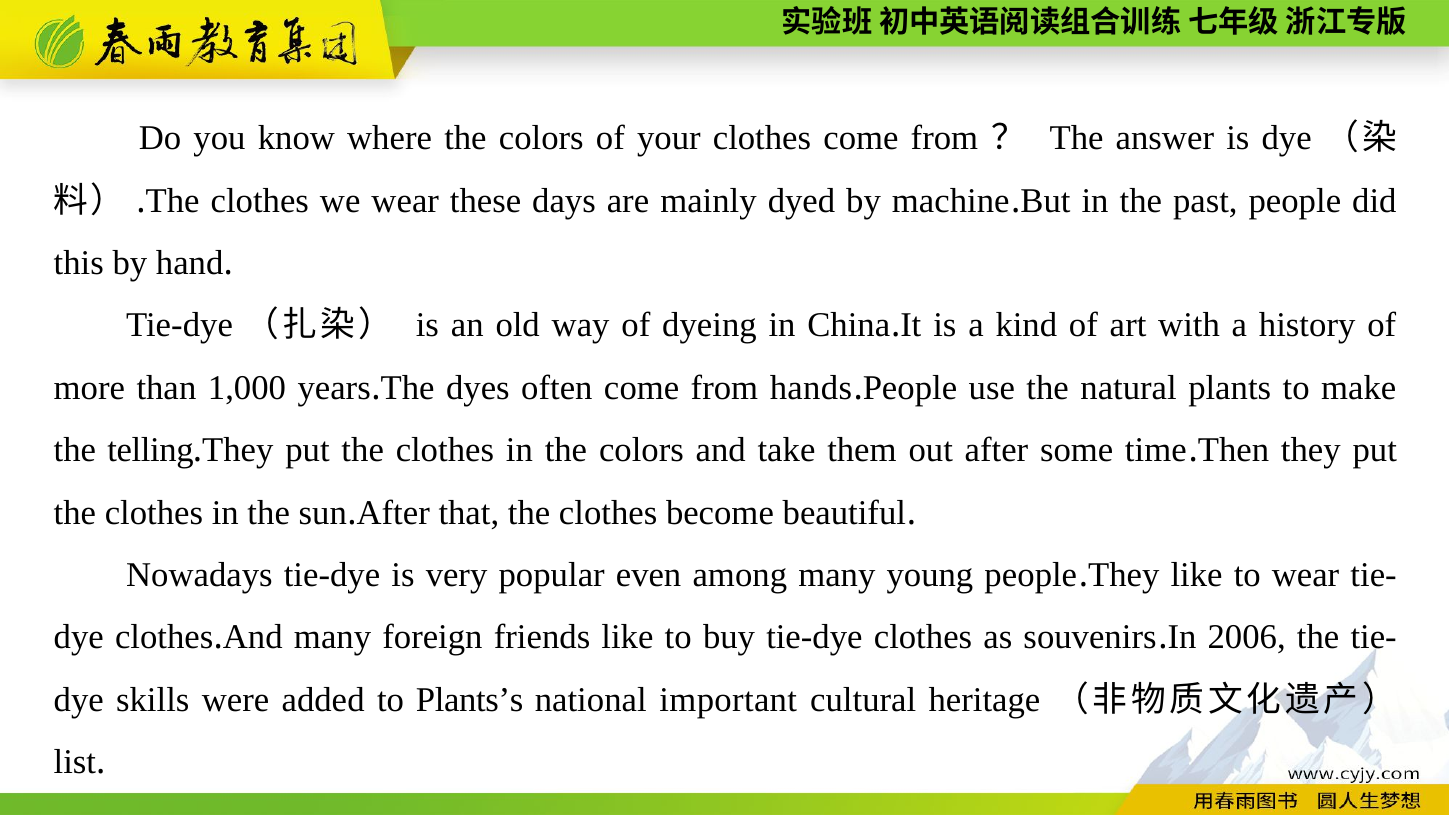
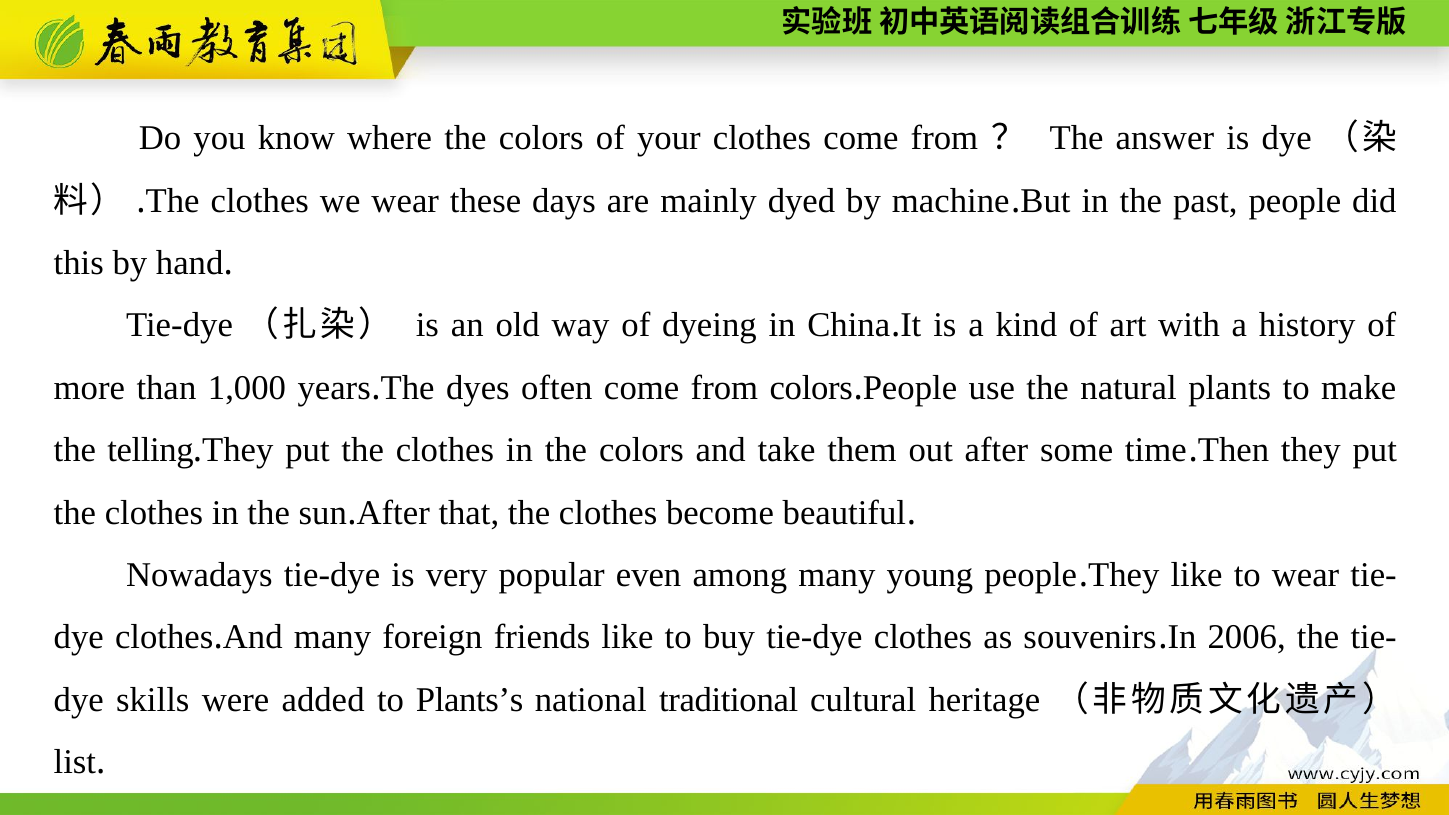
from hands: hands -> colors
important: important -> traditional
